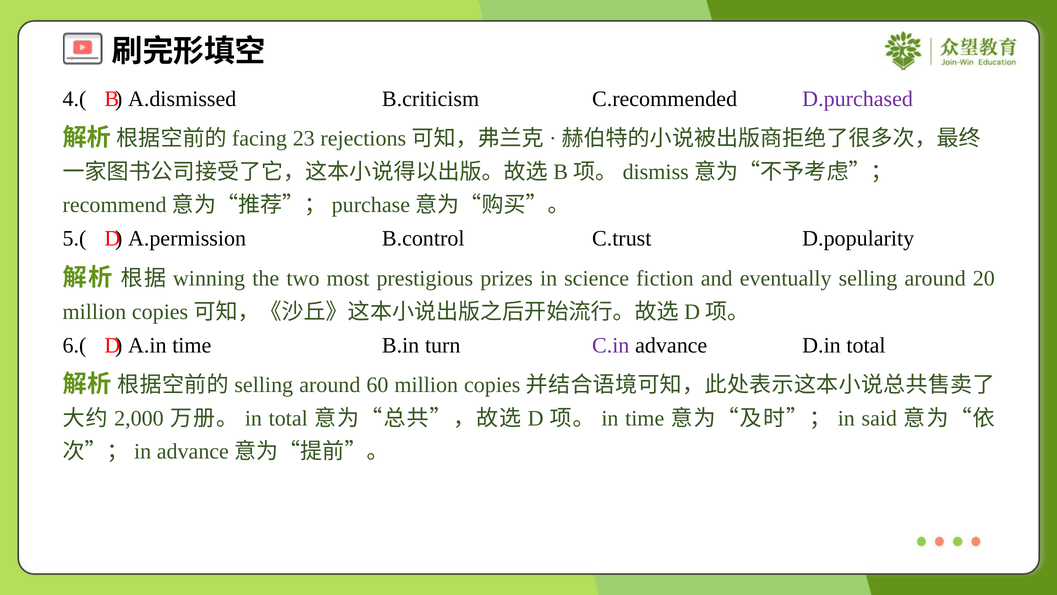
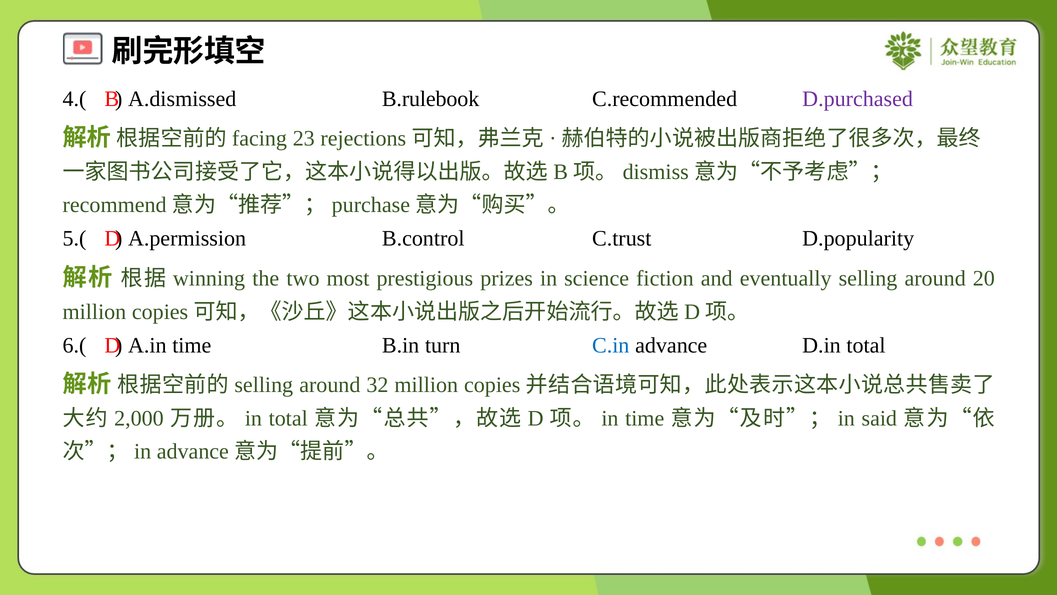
B.criticism: B.criticism -> B.rulebook
C.in colour: purple -> blue
60: 60 -> 32
